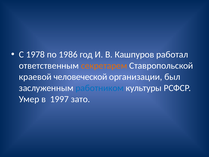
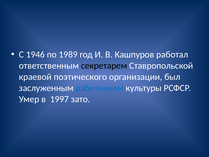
1978: 1978 -> 1946
1986: 1986 -> 1989
секретарем colour: orange -> black
человеческой: человеческой -> поэтического
